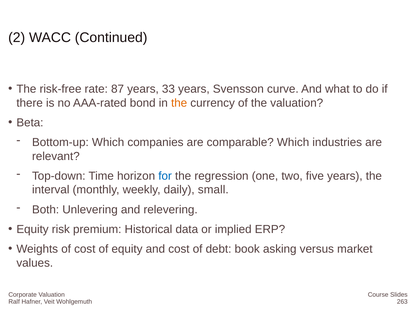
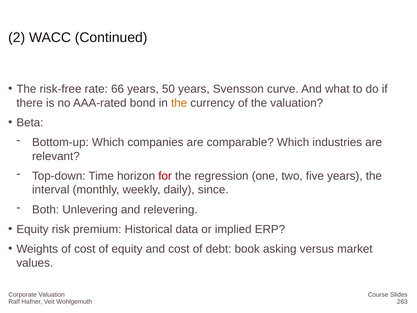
87: 87 -> 66
33: 33 -> 50
for colour: blue -> red
small: small -> since
